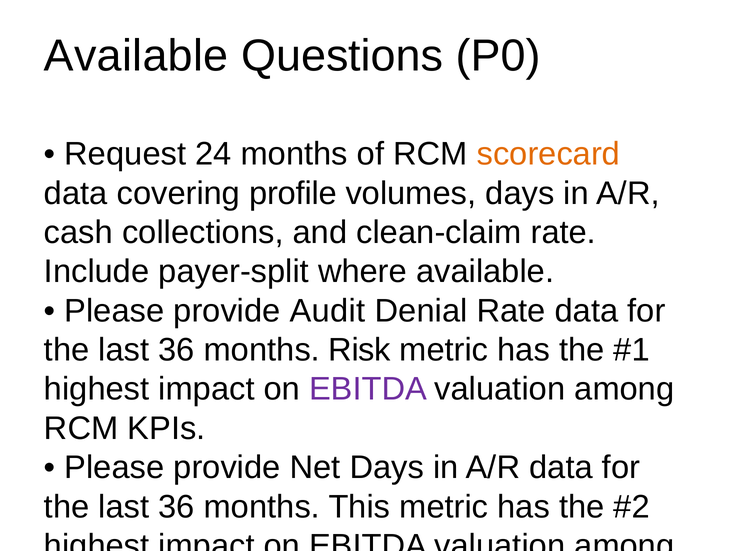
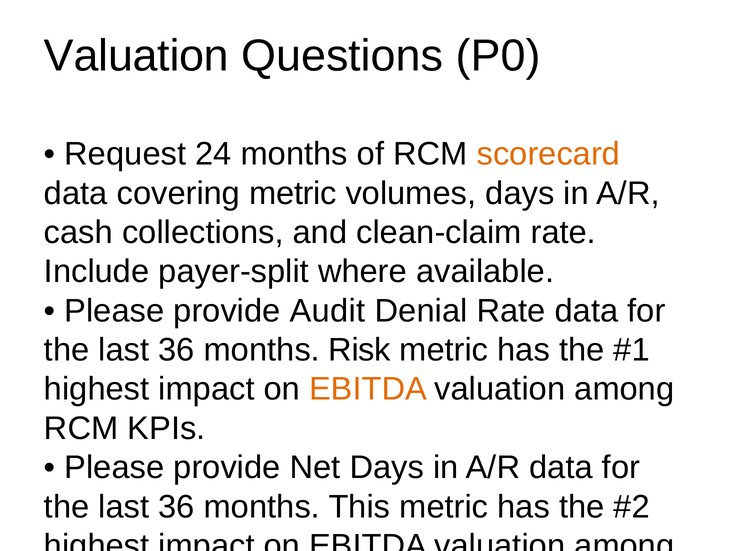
Available at (136, 56): Available -> Valuation
covering profile: profile -> metric
EBITDA at (368, 389) colour: purple -> orange
